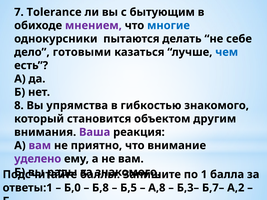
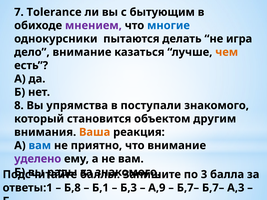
себе: себе -> игра
дело готовыми: готовыми -> внимание
чем colour: blue -> orange
гибкостью: гибкостью -> поступали
Ваша colour: purple -> orange
вам at (40, 146) colour: purple -> blue
1: 1 -> 3
Б,0: Б,0 -> Б,8
Б,8: Б,8 -> Б,1
Б,5: Б,5 -> Б,3
А,8: А,8 -> А,9
Б,3– at (188, 188): Б,3– -> Б,7–
А,2: А,2 -> А,3
